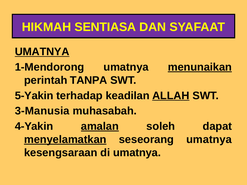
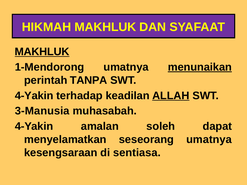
HIKMAH SENTIASA: SENTIASA -> MAKHLUK
UMATNYA at (42, 52): UMATNYA -> MAKHLUK
5-Yakin at (34, 96): 5-Yakin -> 4-Yakin
amalan underline: present -> none
menyelamatkan underline: present -> none
di umatnya: umatnya -> sentiasa
